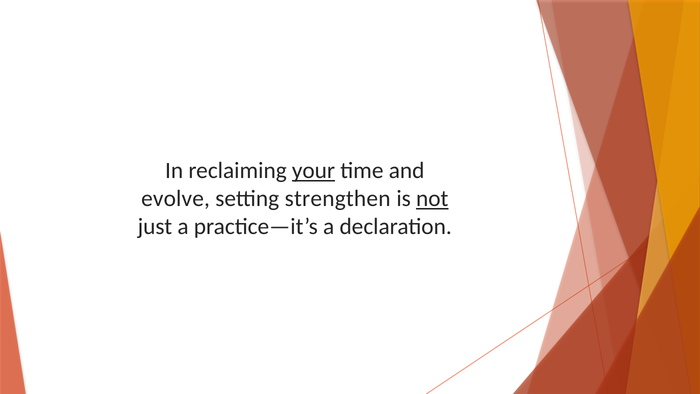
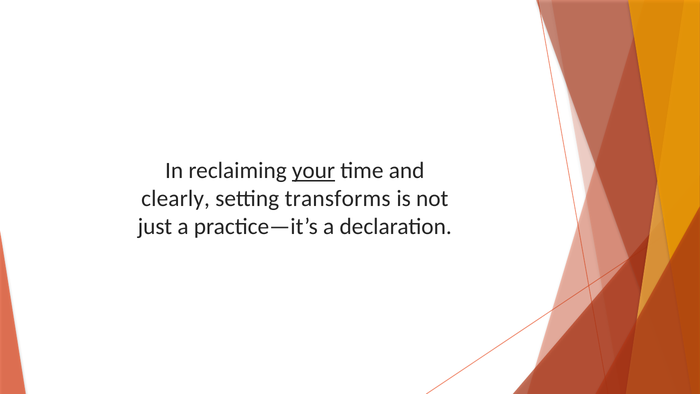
evolve: evolve -> clearly
strengthen: strengthen -> transforms
not underline: present -> none
